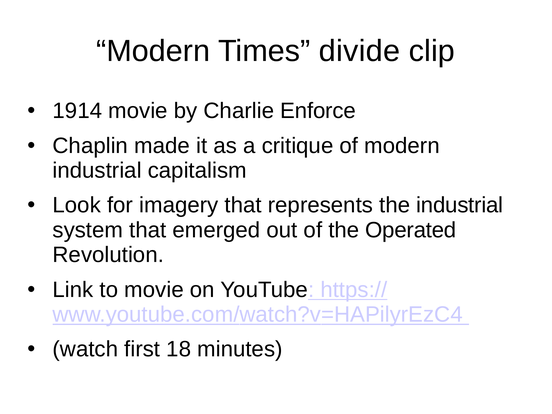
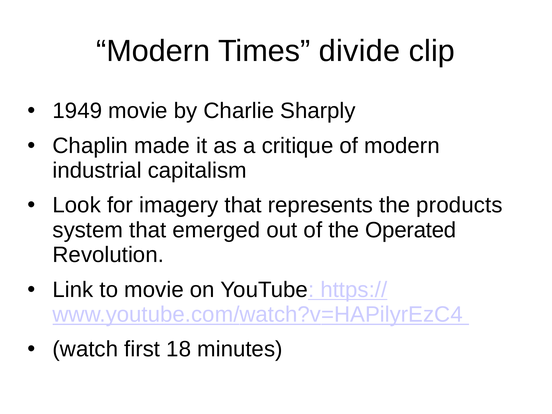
1914: 1914 -> 1949
Enforce: Enforce -> Sharply
the industrial: industrial -> products
